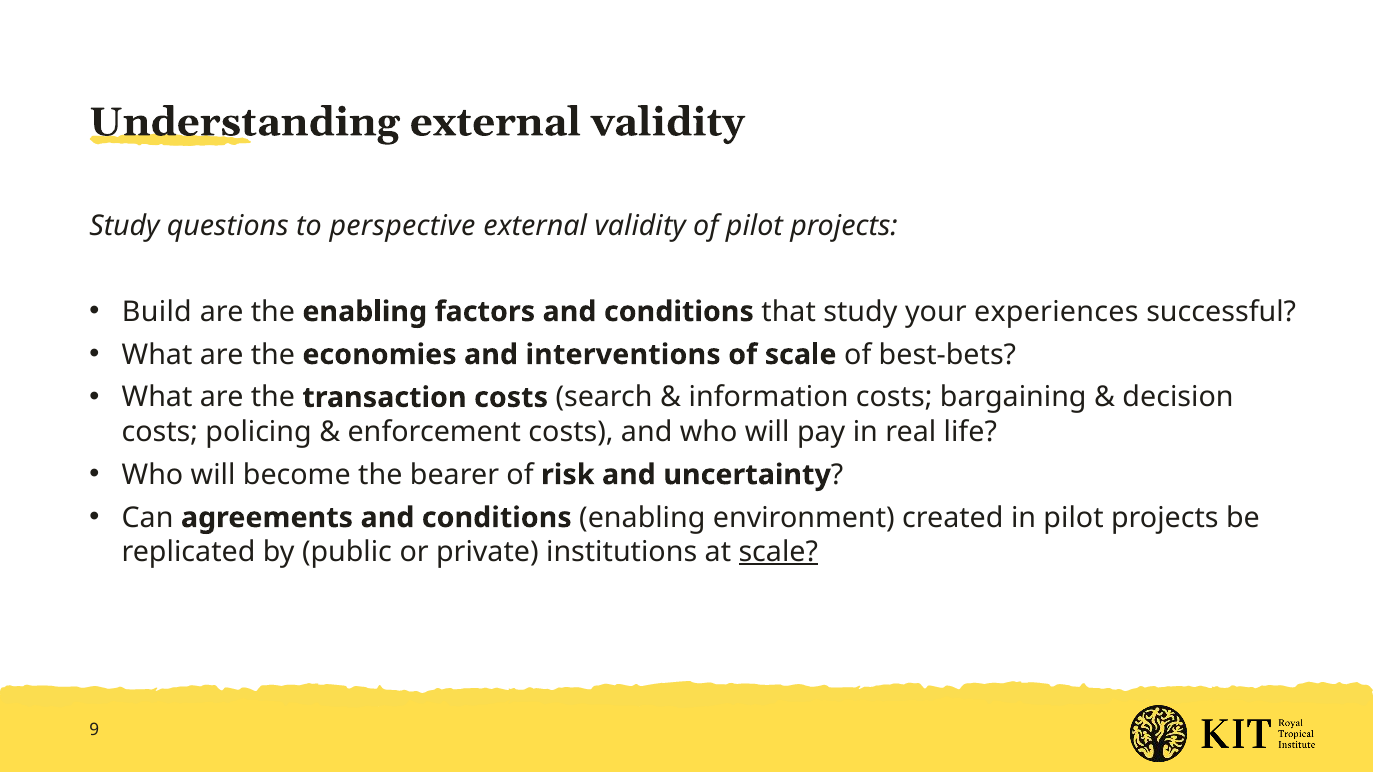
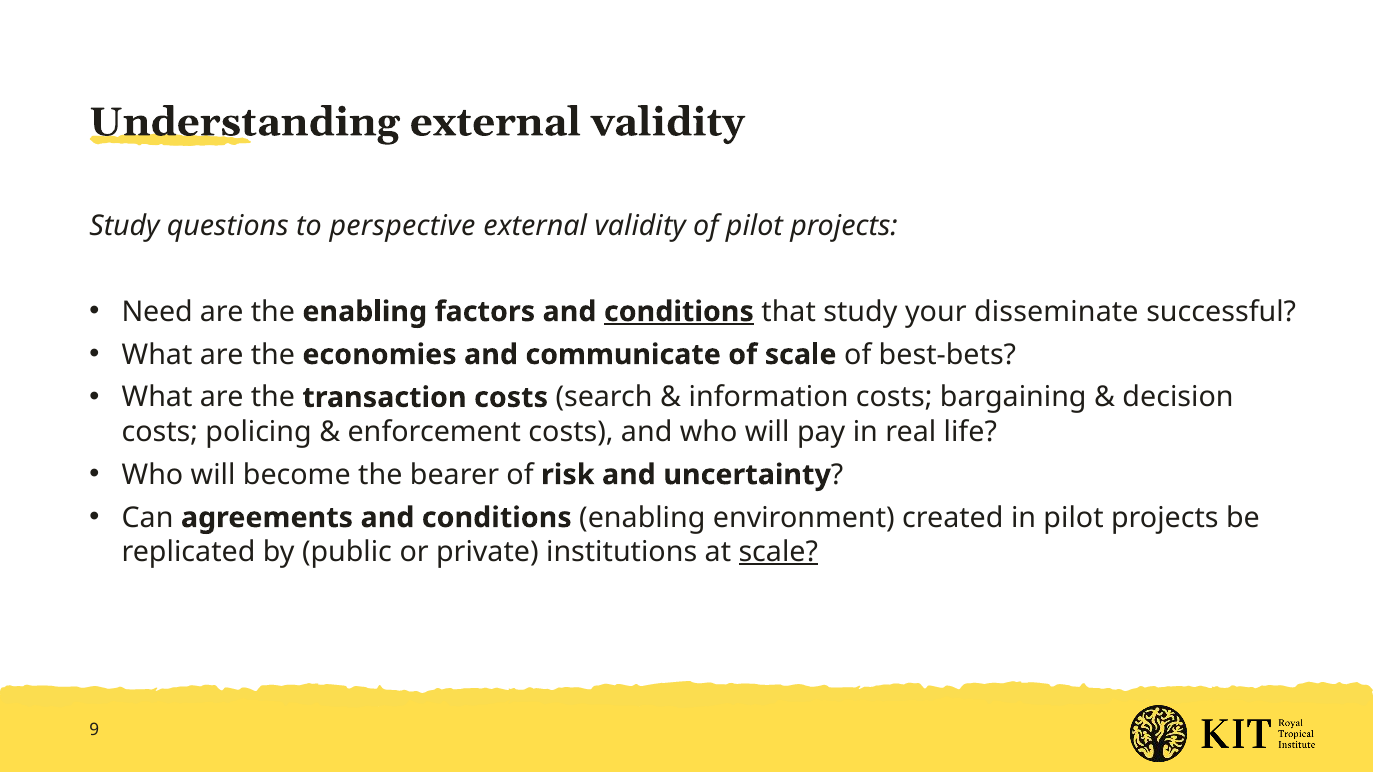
Build: Build -> Need
conditions at (679, 312) underline: none -> present
experiences: experiences -> disseminate
interventions: interventions -> communicate
